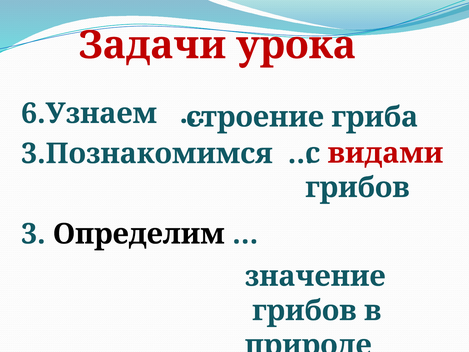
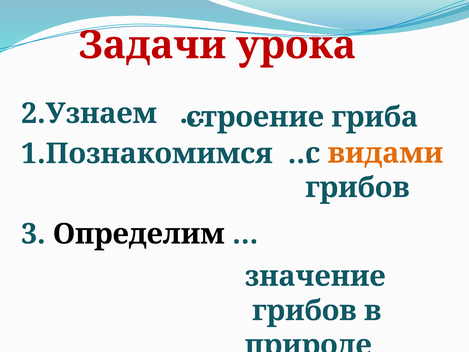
6.Узнаем: 6.Узнаем -> 2.Узнаем
видами colour: red -> orange
3.Познакомимся: 3.Познакомимся -> 1.Познакомимся
